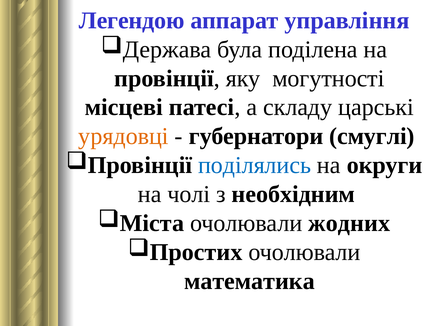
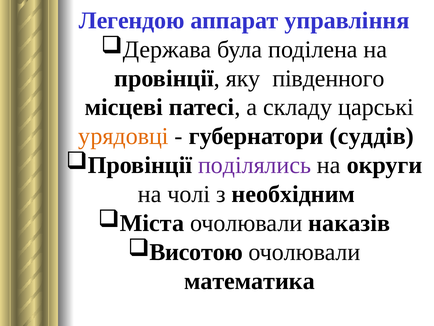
могутності: могутності -> південного
смуглі: смуглі -> суддів
поділялись colour: blue -> purple
жодних: жодних -> наказів
Простих: Простих -> Висотою
